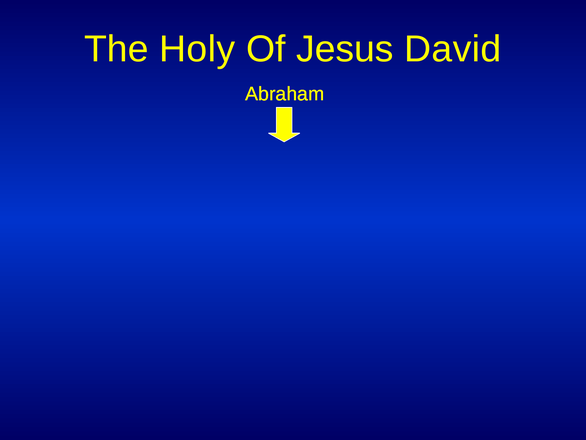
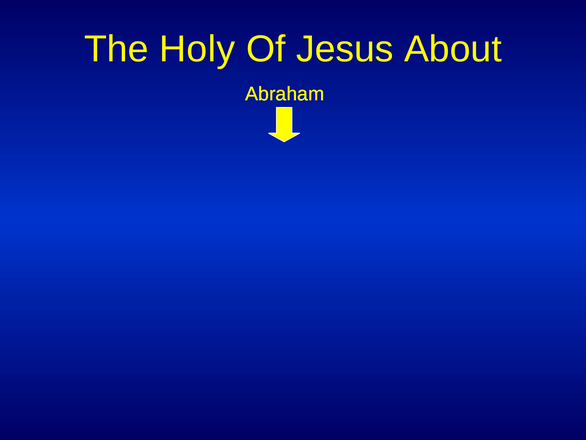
David: David -> About
